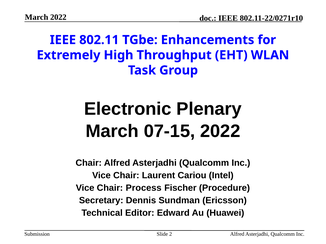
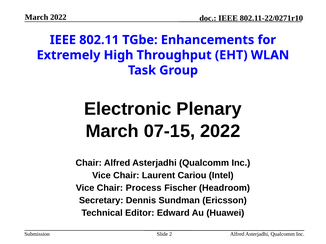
Procedure: Procedure -> Headroom
